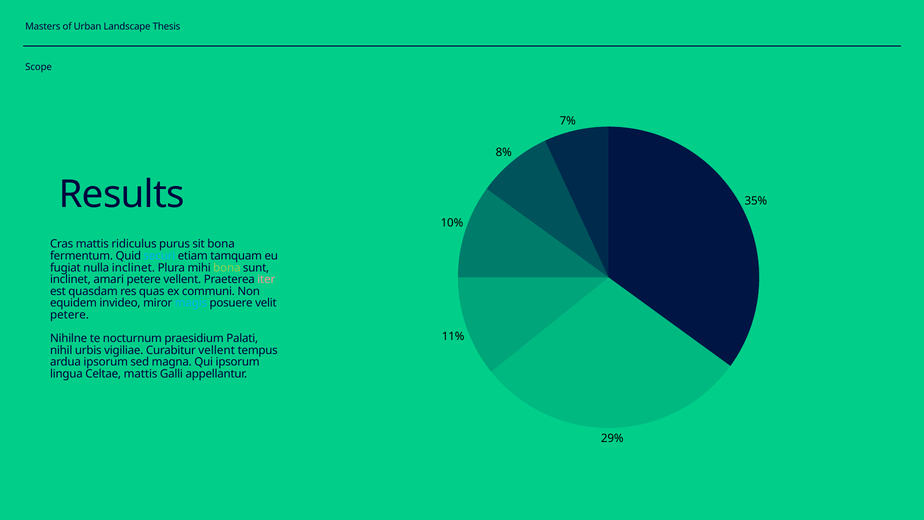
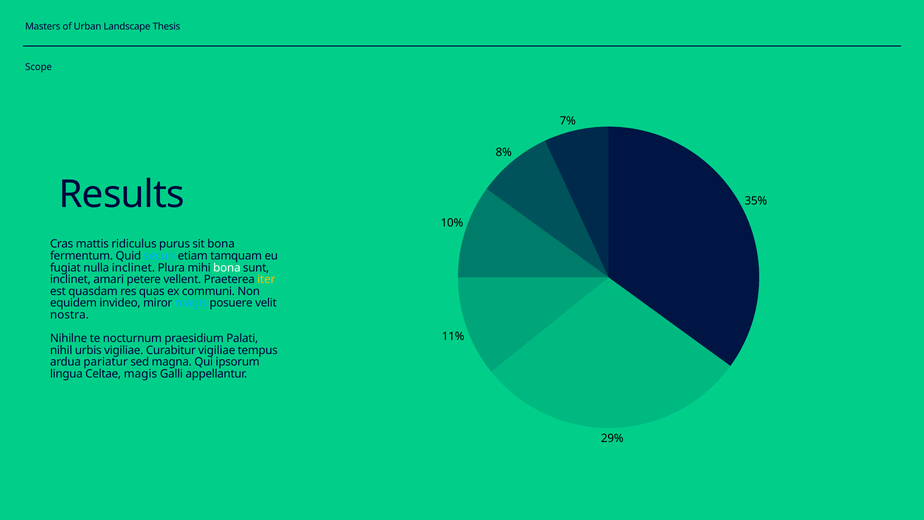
bona at (227, 268) colour: light green -> white
iter colour: pink -> yellow
petere at (69, 315): petere -> nostra
Curabitur vellent: vellent -> vigiliae
ardua ipsorum: ipsorum -> pariatur
Celtae mattis: mattis -> magis
